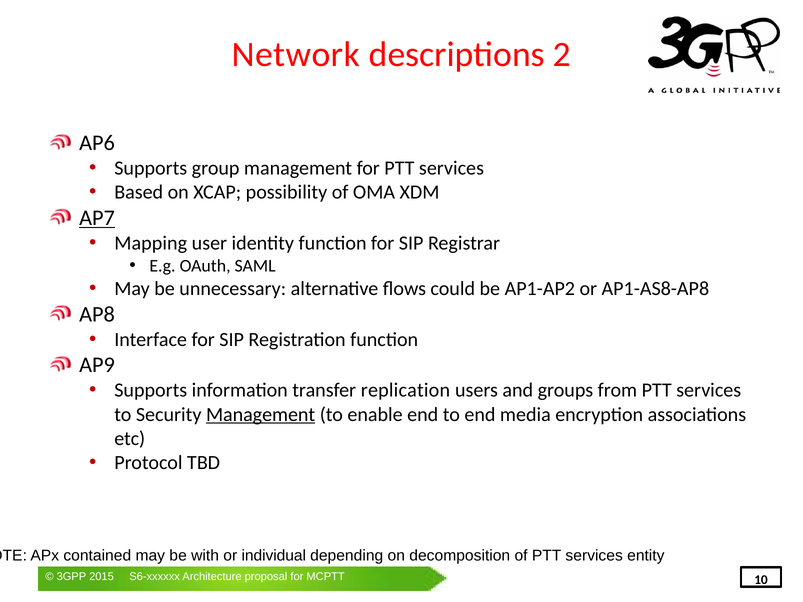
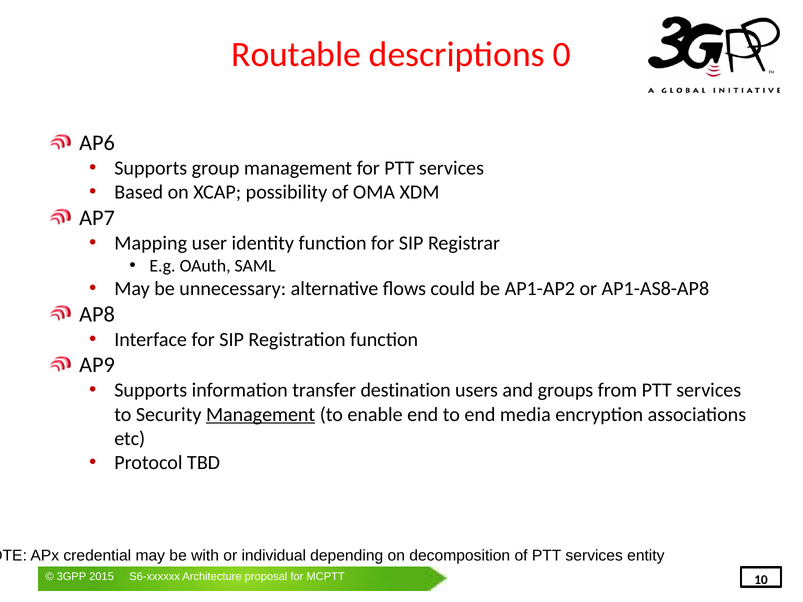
Network: Network -> Routable
2: 2 -> 0
AP7 underline: present -> none
replication: replication -> destination
contained: contained -> credential
